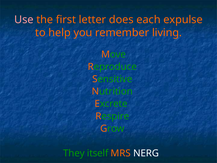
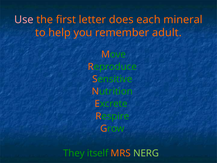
expulse: expulse -> mineral
living: living -> adult
NERG colour: white -> light green
